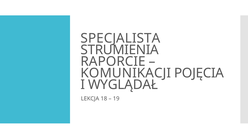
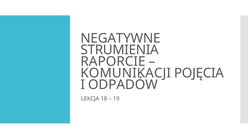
SPECJALISTA: SPECJALISTA -> NEGATYWNE
WYGLĄDAŁ: WYGLĄDAŁ -> ODPADÓW
